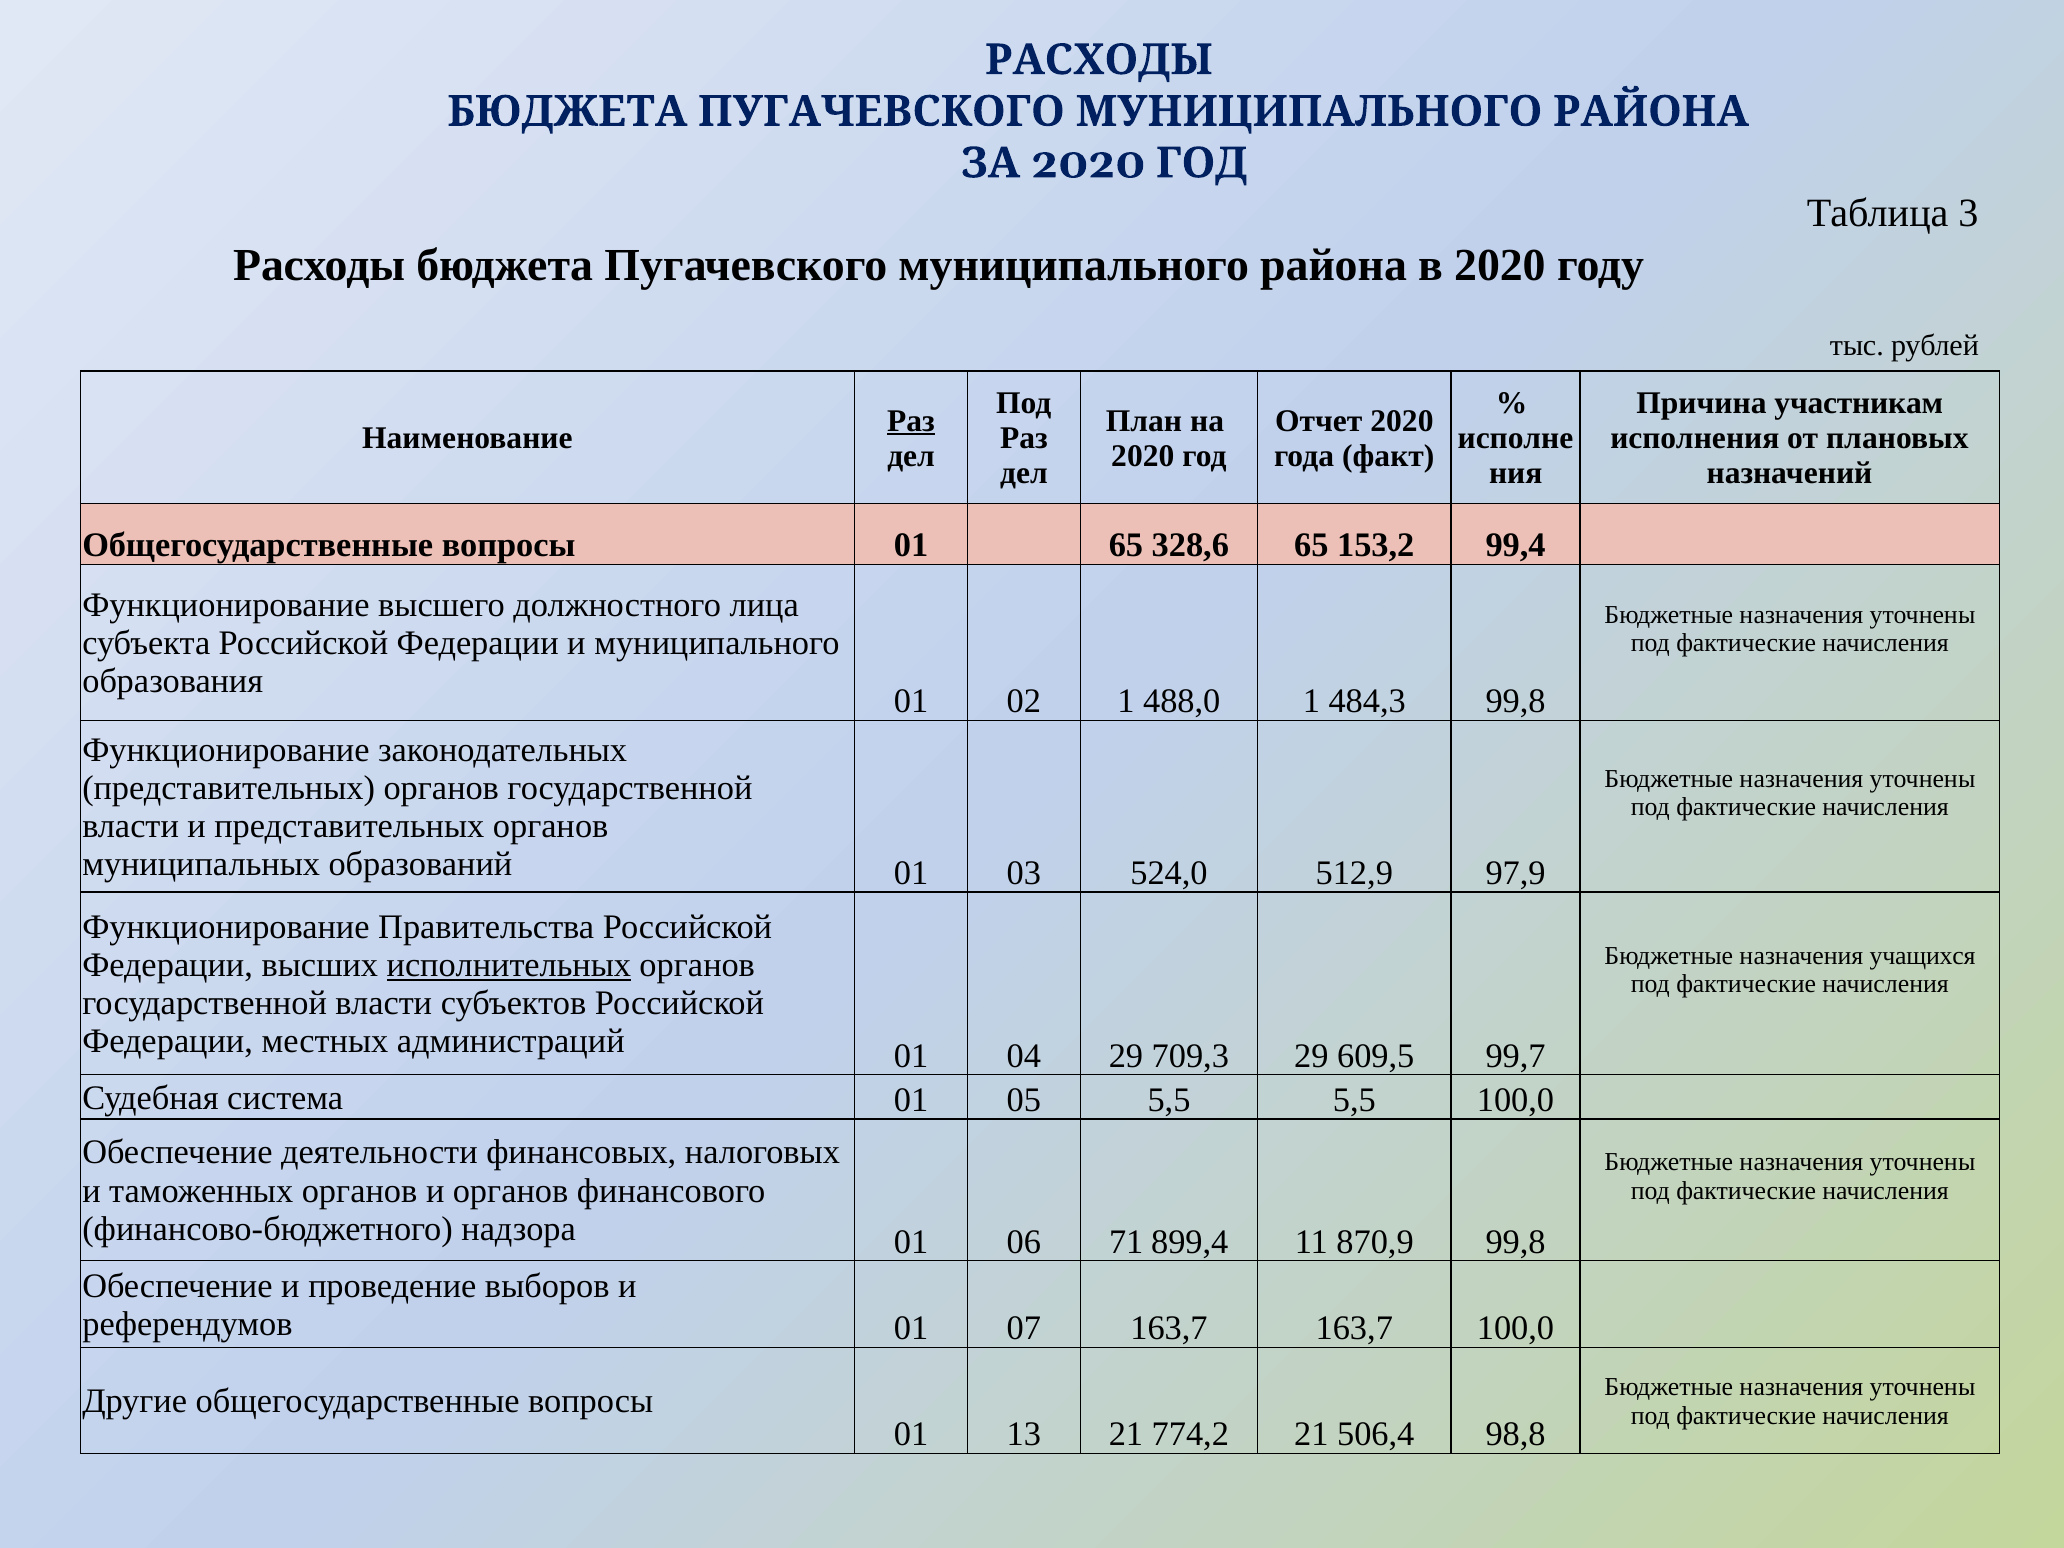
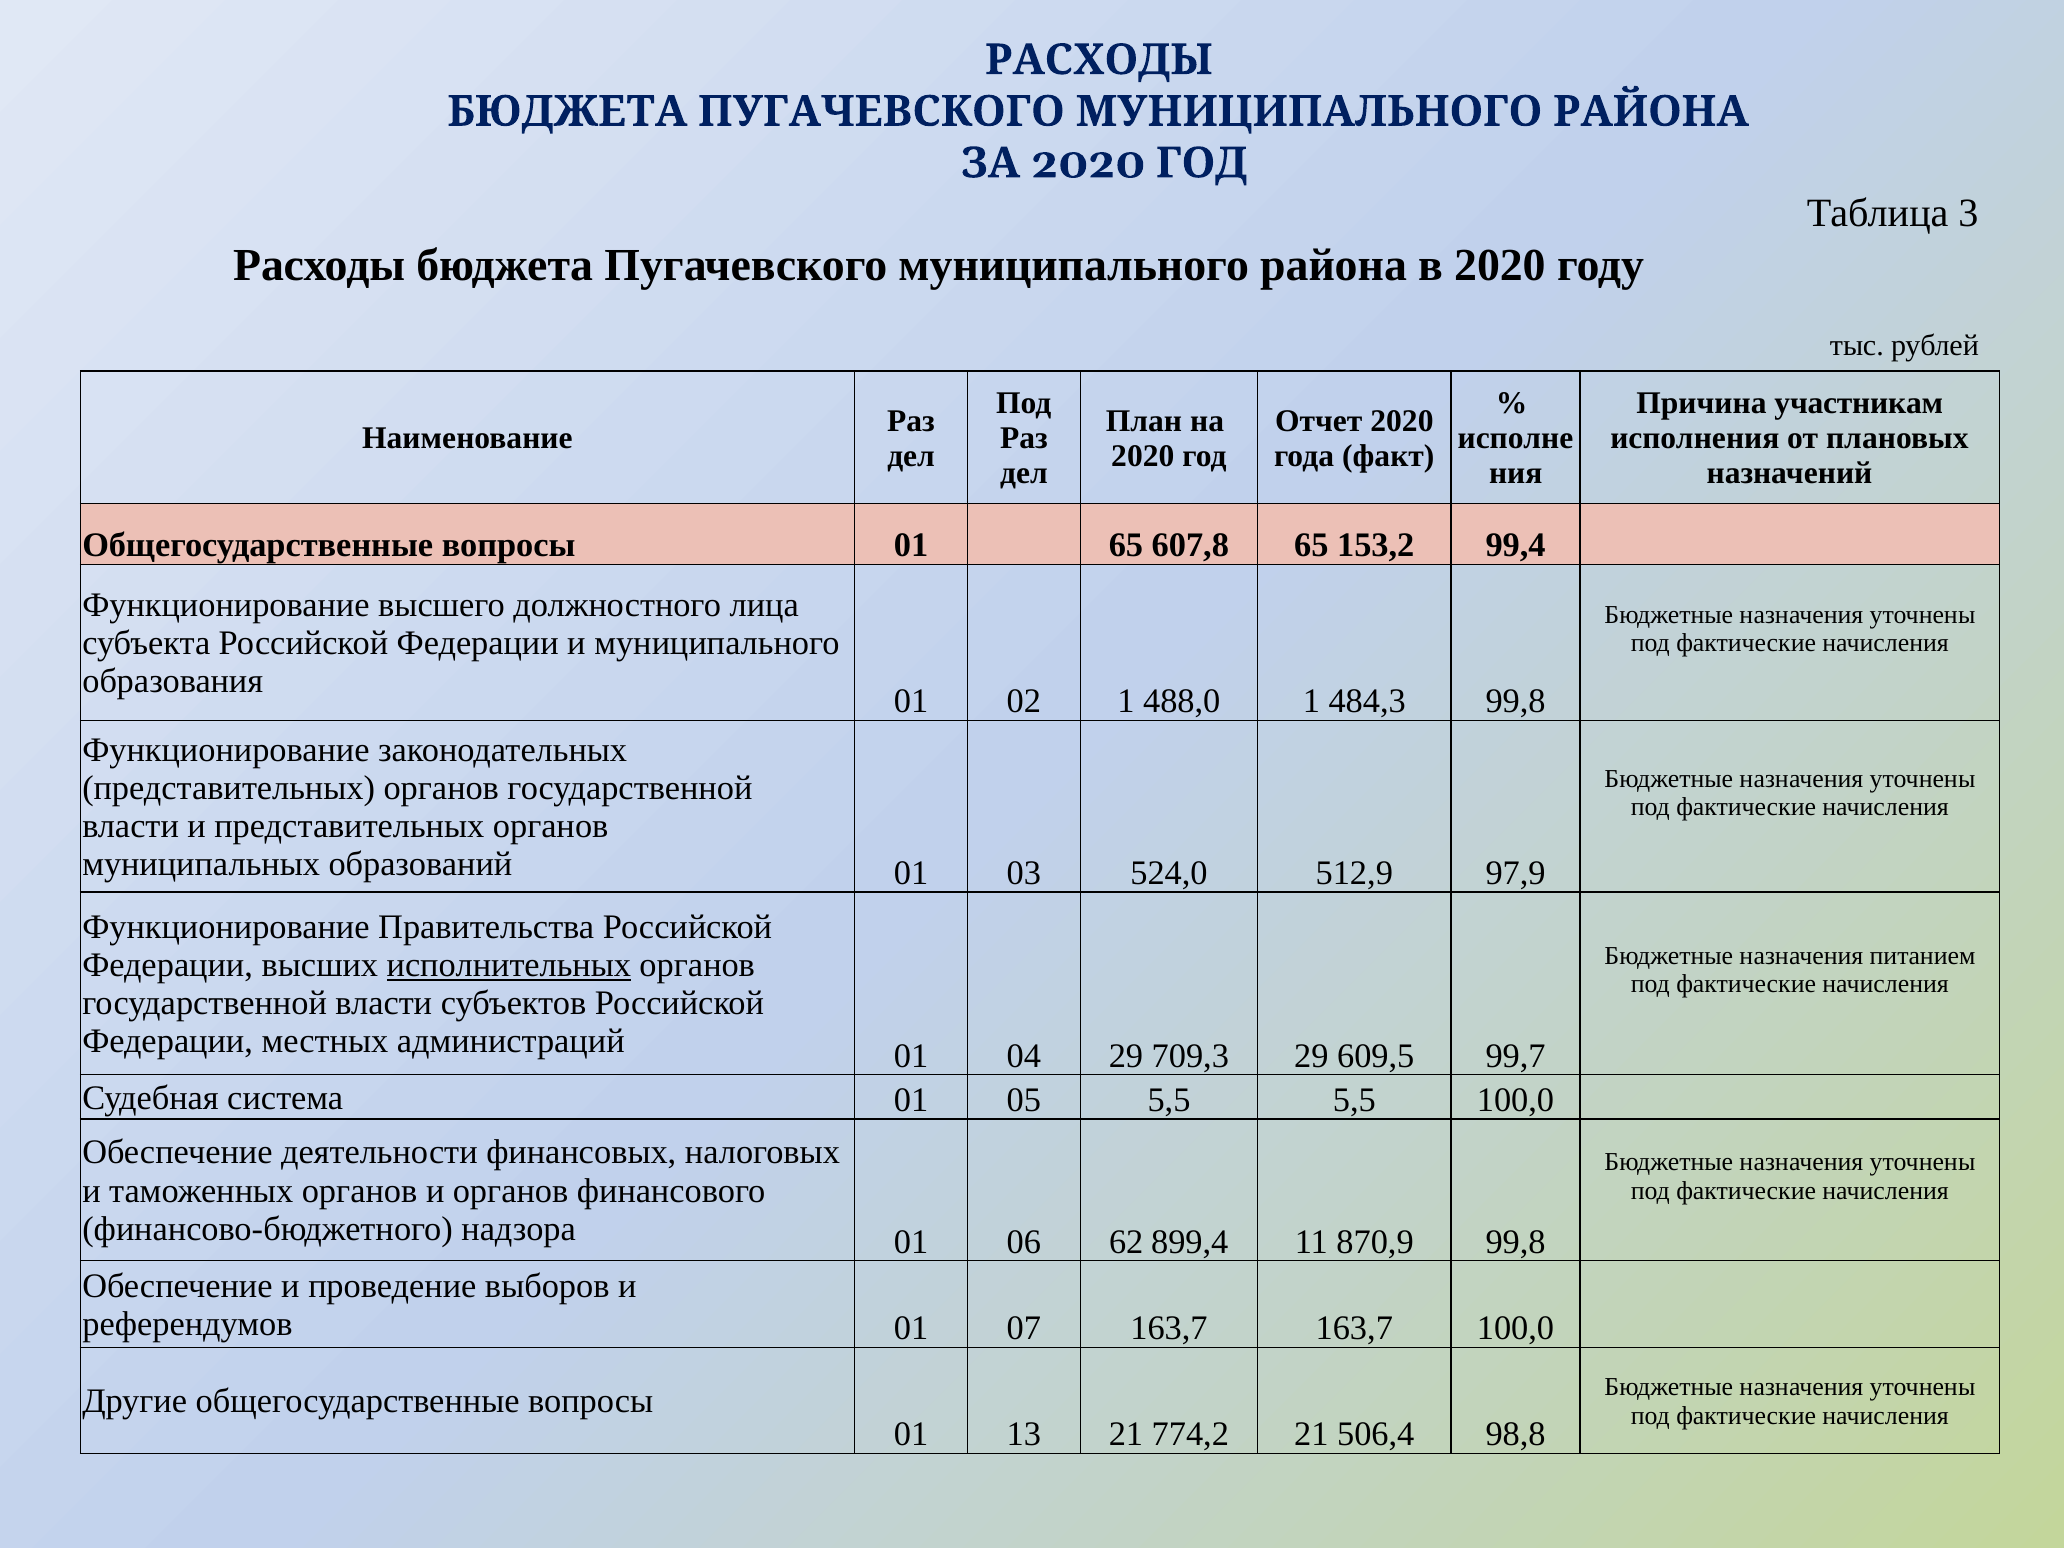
Раз at (911, 421) underline: present -> none
328,6: 328,6 -> 607,8
учащихся: учащихся -> питанием
71: 71 -> 62
